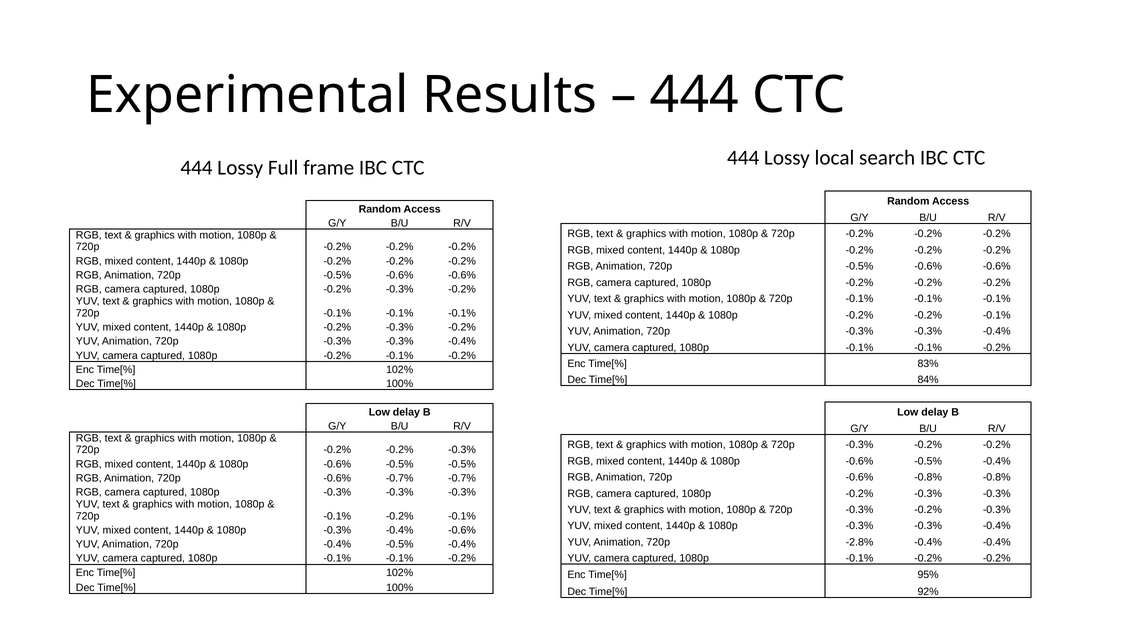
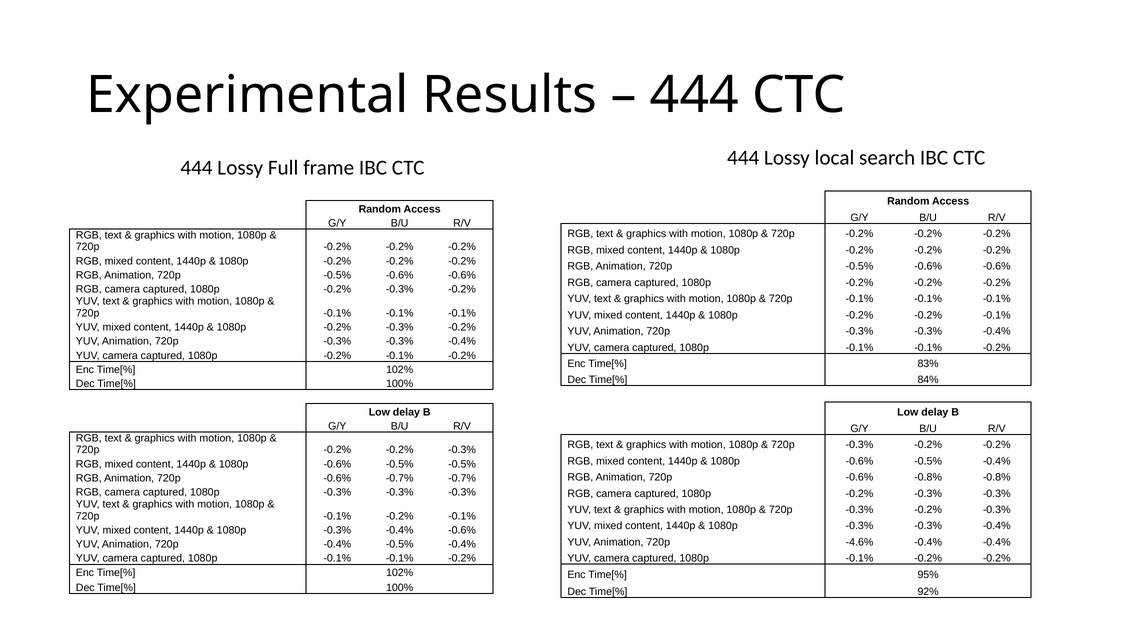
-2.8%: -2.8% -> -4.6%
